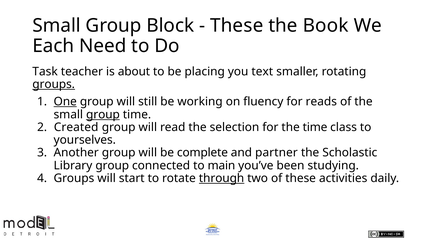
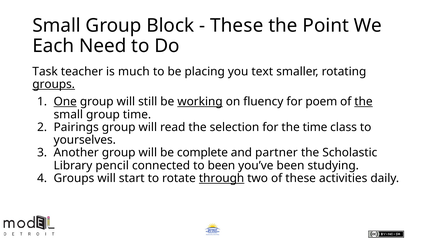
Book: Book -> Point
about: about -> much
working underline: none -> present
reads: reads -> poem
the at (363, 102) underline: none -> present
group at (103, 114) underline: present -> none
Created: Created -> Pairings
Library group: group -> pencil
to main: main -> been
